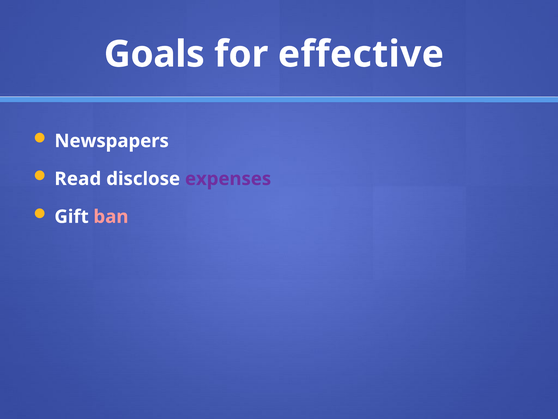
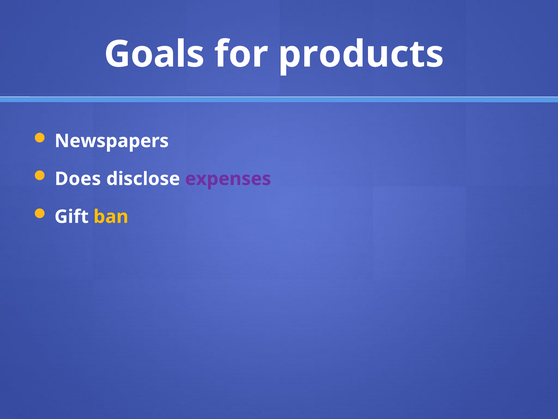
effective: effective -> products
Read: Read -> Does
ban colour: pink -> yellow
